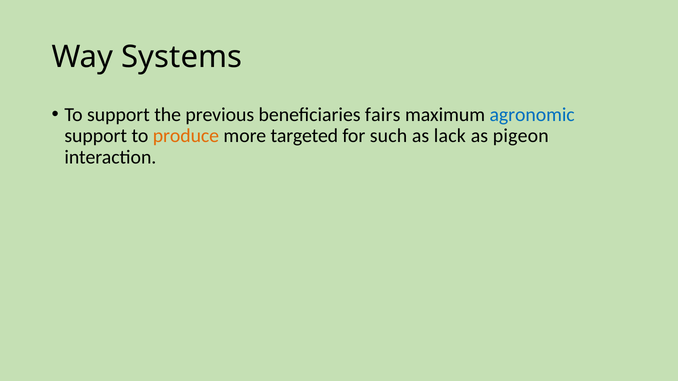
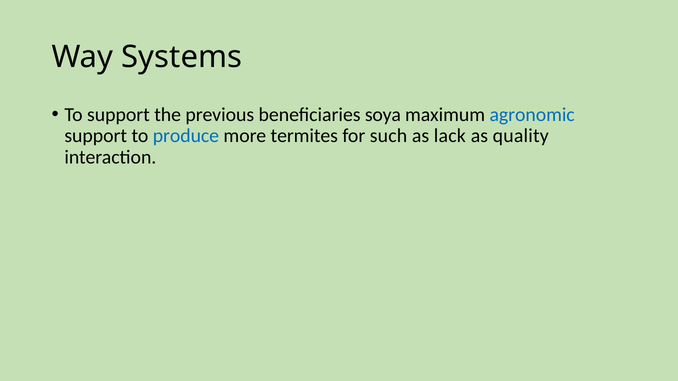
fairs: fairs -> soya
produce colour: orange -> blue
targeted: targeted -> termites
pigeon: pigeon -> quality
